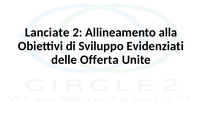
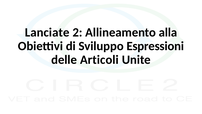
Evidenziati: Evidenziati -> Espressioni
Offerta: Offerta -> Articoli
